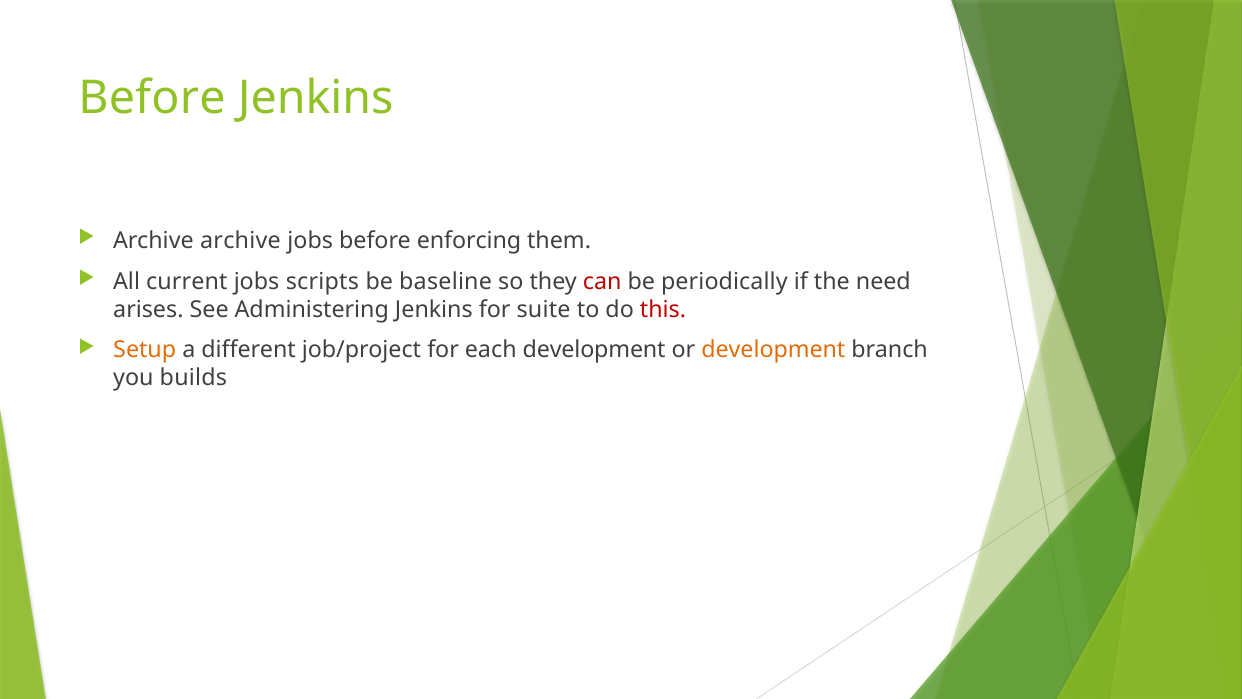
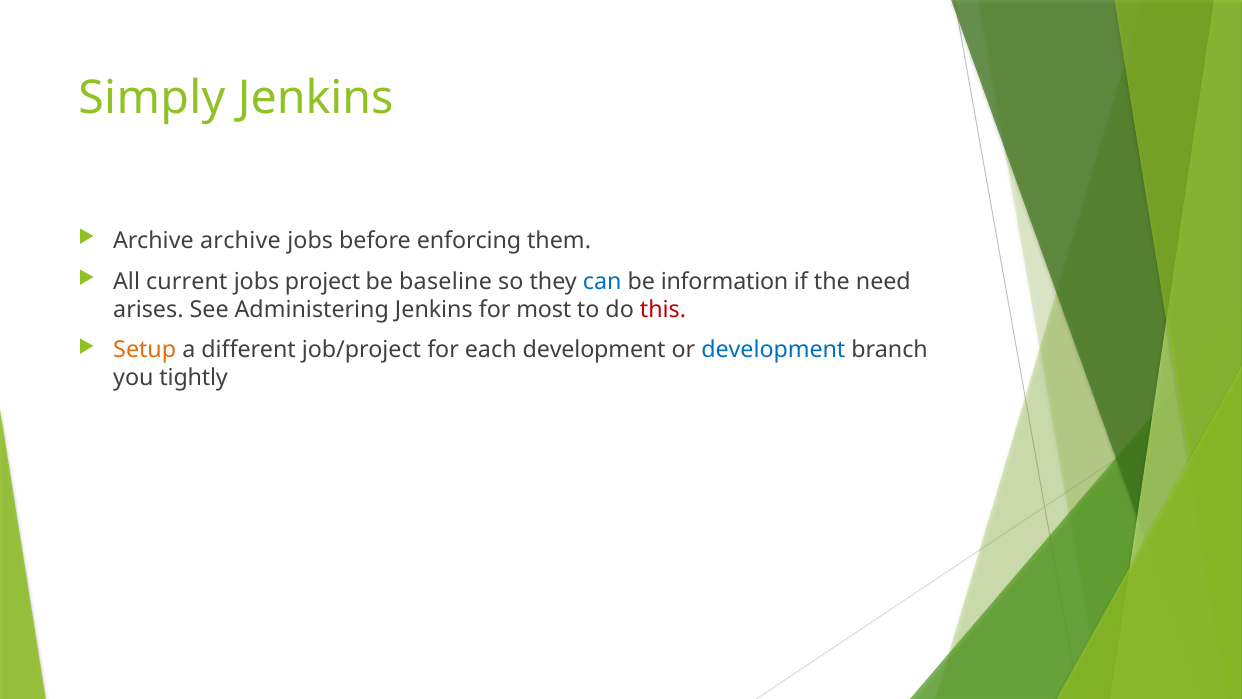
Before at (152, 98): Before -> Simply
scripts: scripts -> project
can colour: red -> blue
periodically: periodically -> information
suite: suite -> most
development at (773, 350) colour: orange -> blue
builds: builds -> tightly
